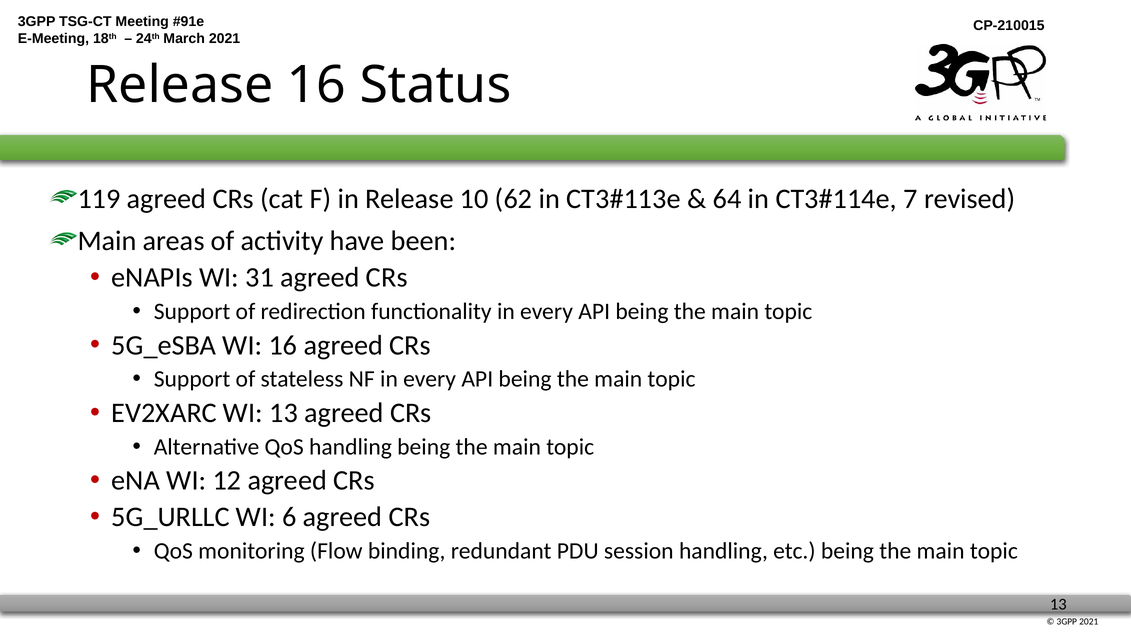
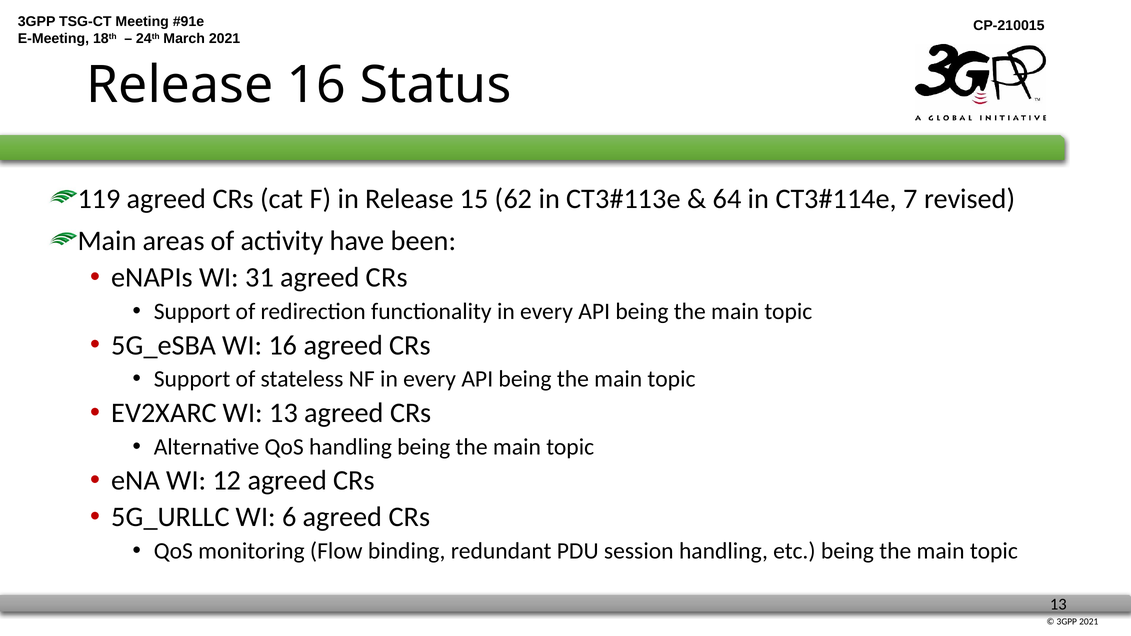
10: 10 -> 15
